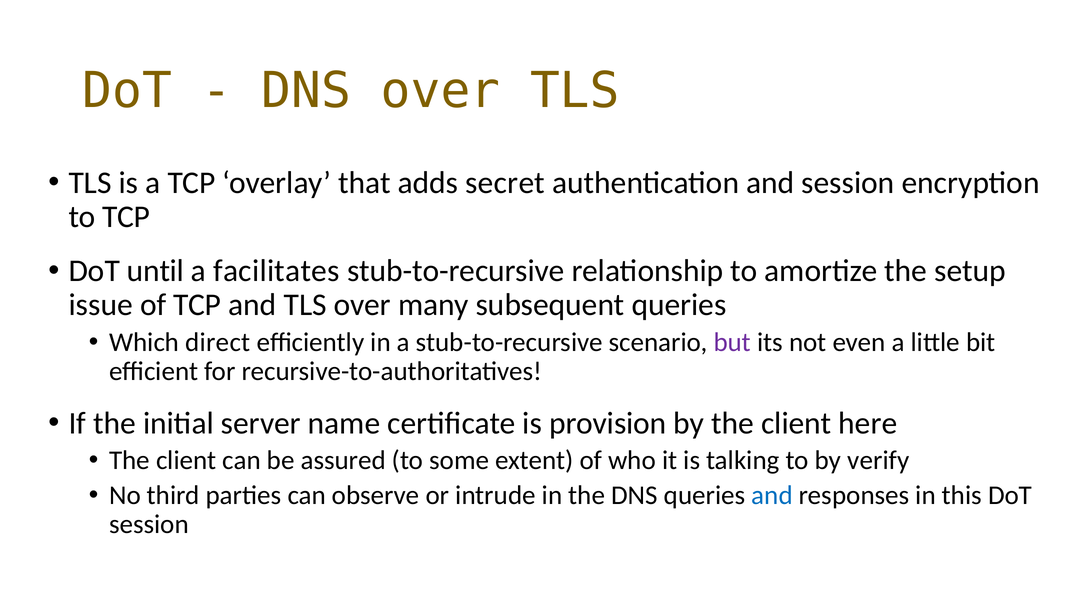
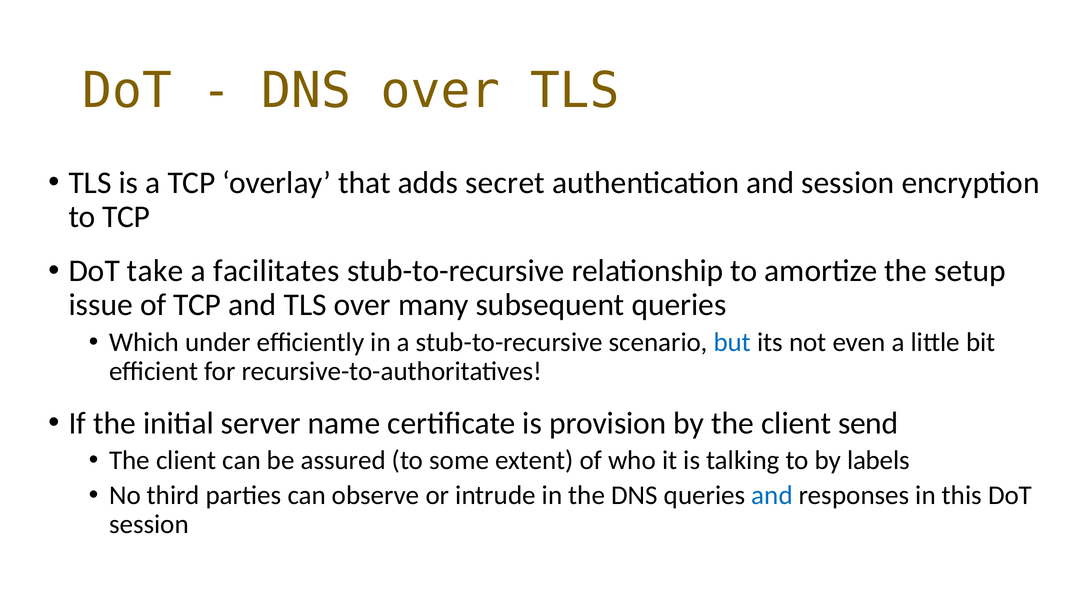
until: until -> take
direct: direct -> under
but colour: purple -> blue
here: here -> send
verify: verify -> labels
